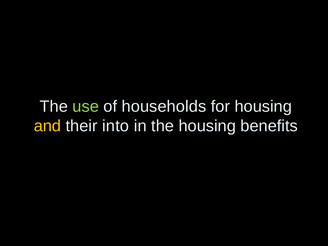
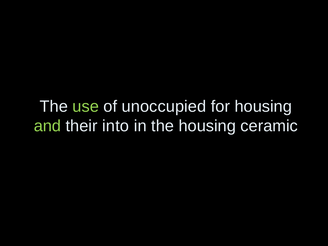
households: households -> unoccupied
and colour: yellow -> light green
benefits: benefits -> ceramic
